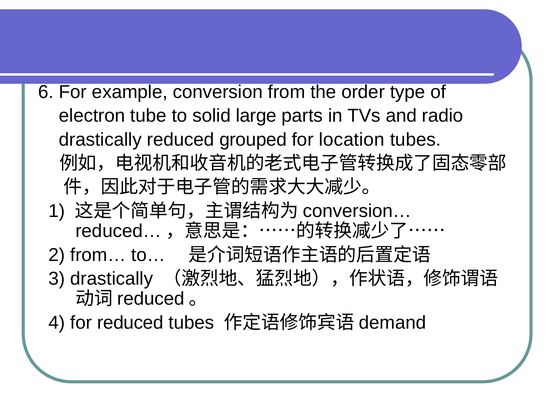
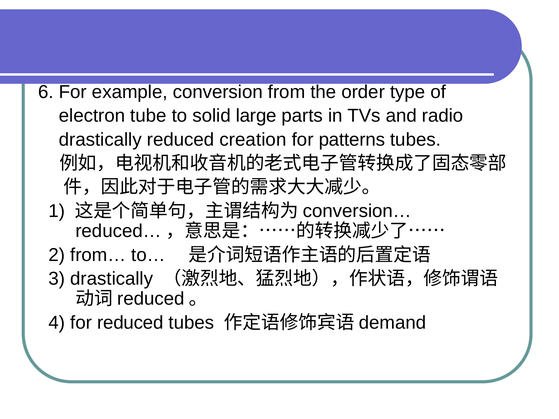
grouped: grouped -> creation
location: location -> patterns
